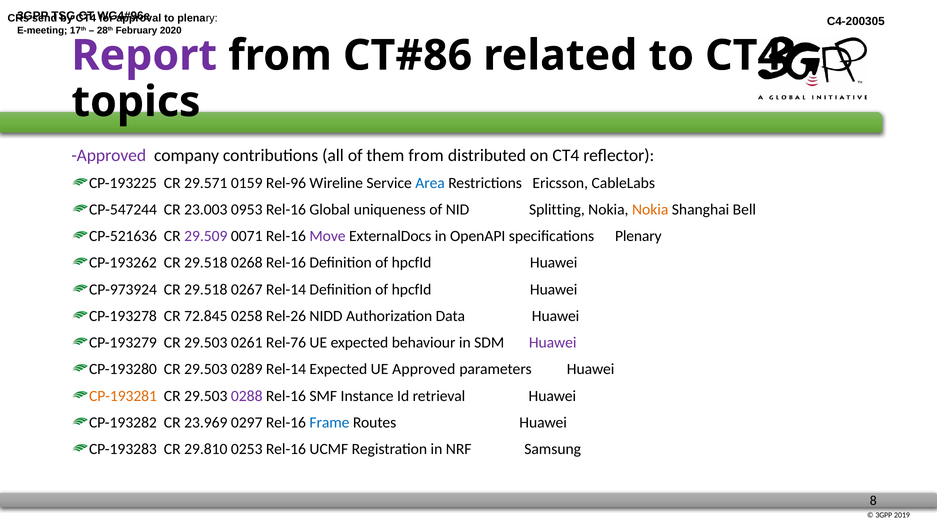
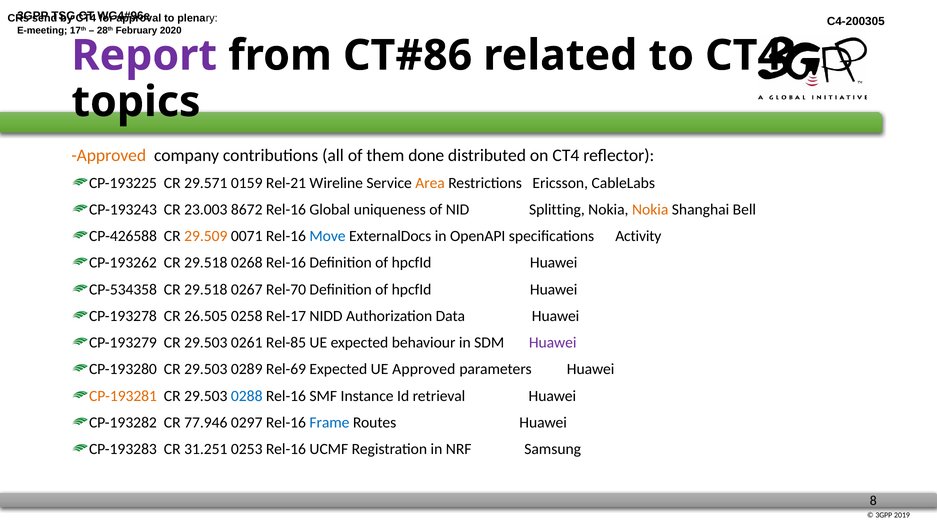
Approved at (109, 156) colour: purple -> orange
them from: from -> done
Rel-96: Rel-96 -> Rel-21
Area colour: blue -> orange
CP-547244: CP-547244 -> CP-193243
0953: 0953 -> 8672
CP-521636: CP-521636 -> CP-426588
29.509 colour: purple -> orange
Move colour: purple -> blue
specifications Plenary: Plenary -> Activity
CP-973924: CP-973924 -> CP-534358
0267 Rel-14: Rel-14 -> Rel-70
72.845: 72.845 -> 26.505
Rel-26: Rel-26 -> Rel-17
Rel-76: Rel-76 -> Rel-85
0289 Rel-14: Rel-14 -> Rel-69
0288 colour: purple -> blue
23.969: 23.969 -> 77.946
29.810: 29.810 -> 31.251
